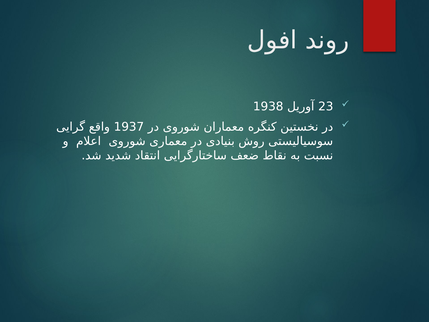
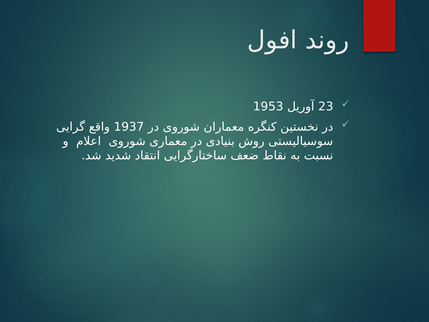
1938: 1938 -> 1953
